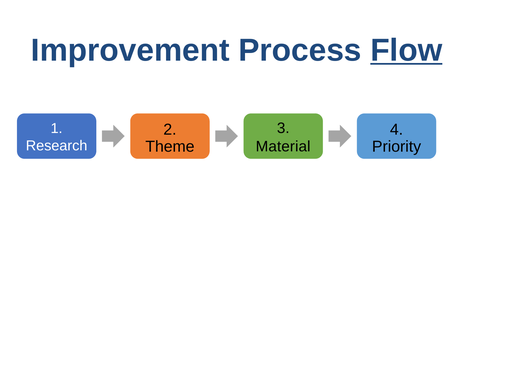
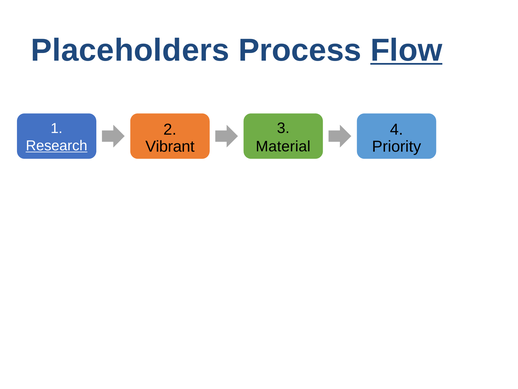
Improvement: Improvement -> Placeholders
Research underline: none -> present
Theme: Theme -> Vibrant
